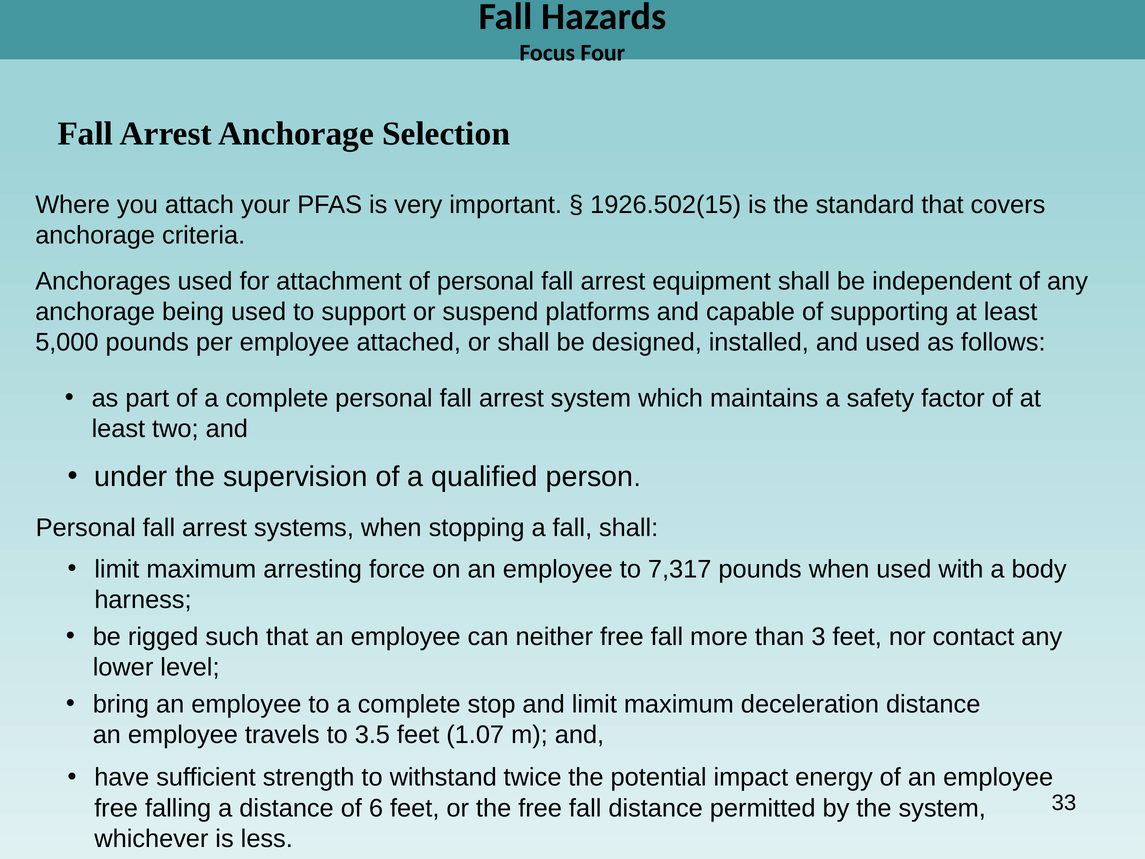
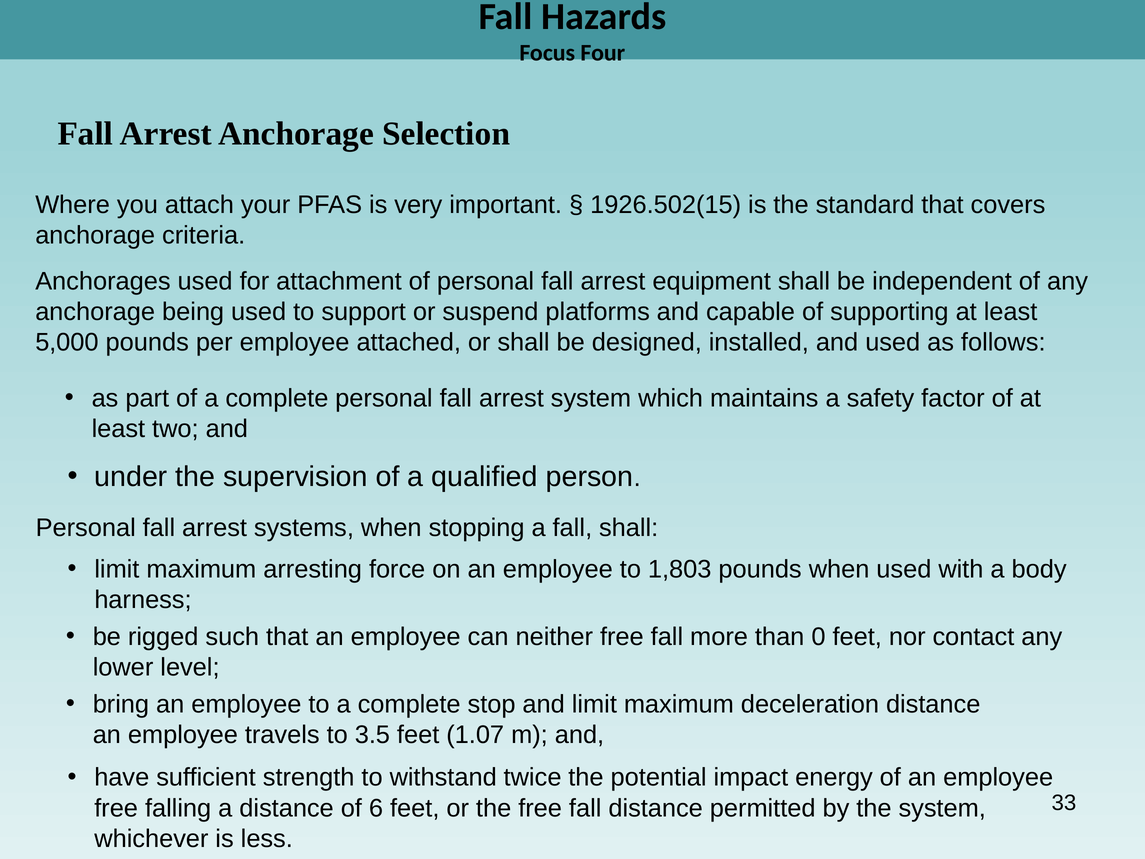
7,317: 7,317 -> 1,803
3: 3 -> 0
